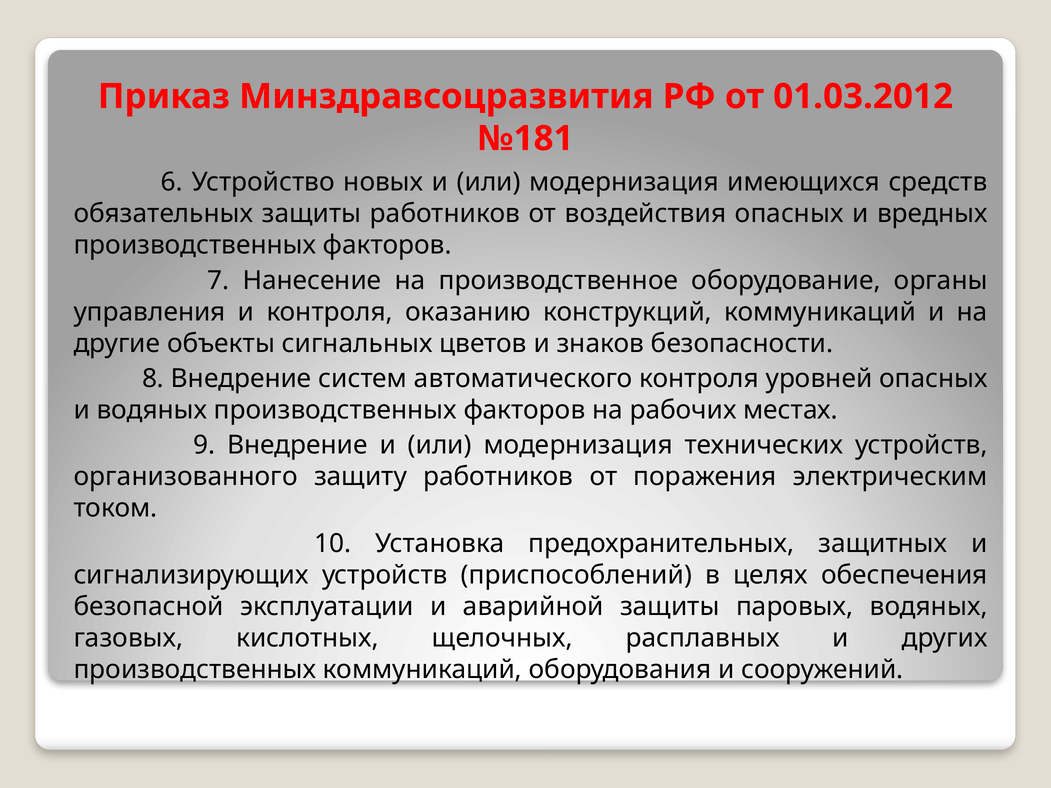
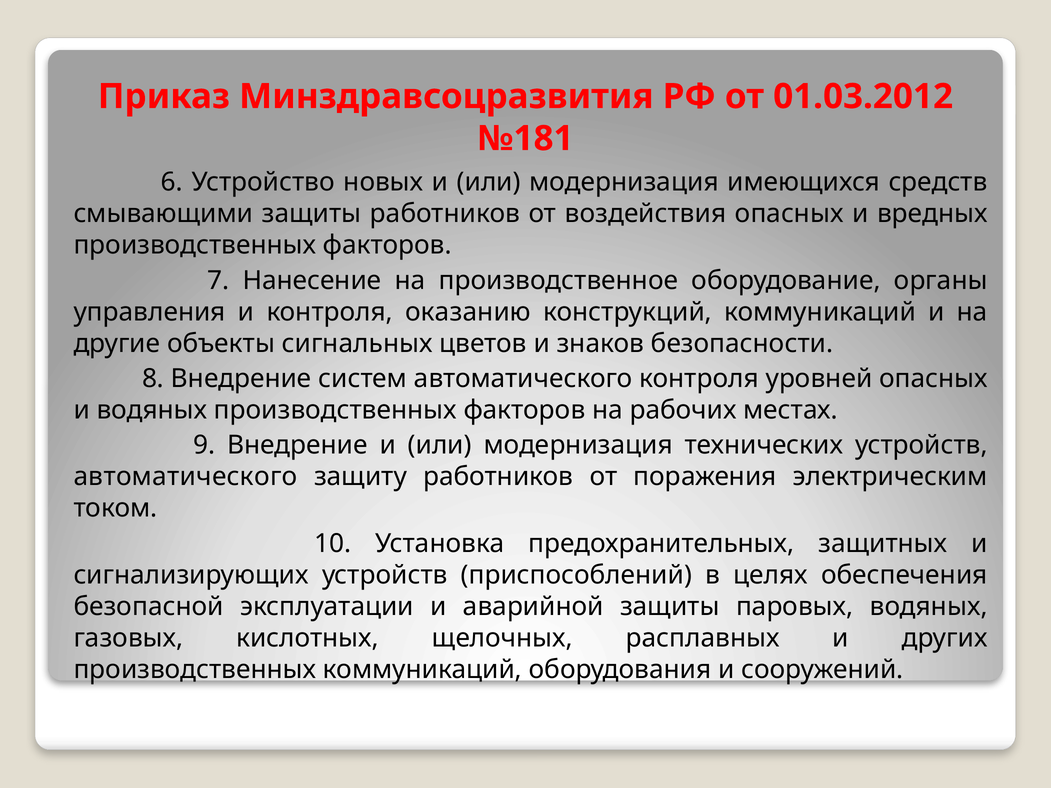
обязательных: обязательных -> смывающими
организованного at (186, 477): организованного -> автоматического
